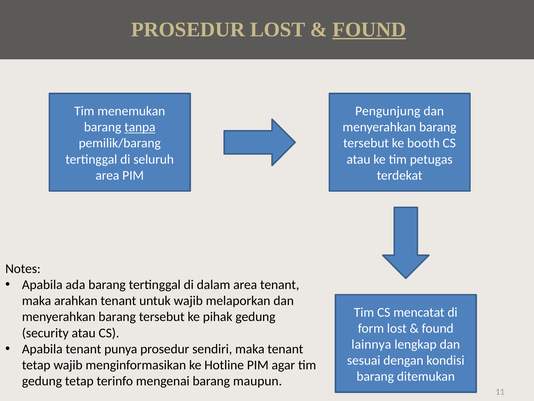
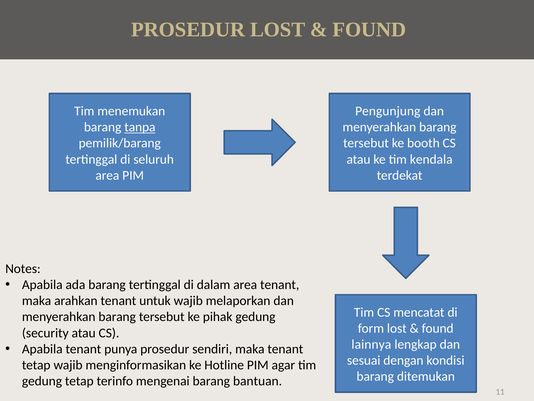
FOUND at (369, 30) underline: present -> none
petugas: petugas -> kendala
maupun: maupun -> bantuan
